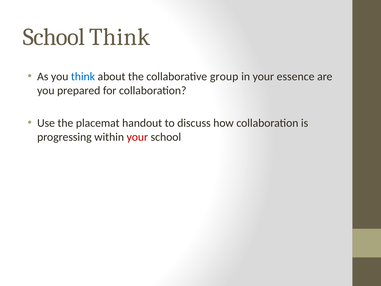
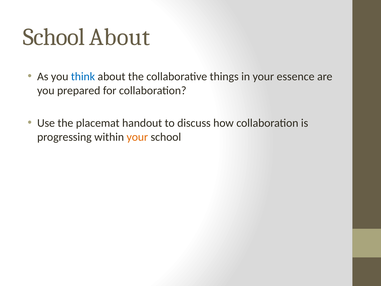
School Think: Think -> About
group: group -> things
your at (137, 137) colour: red -> orange
